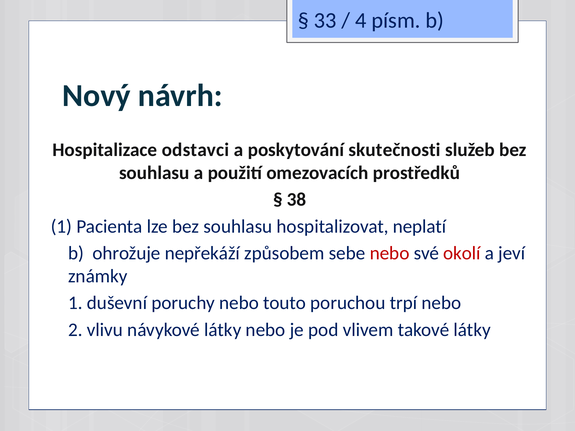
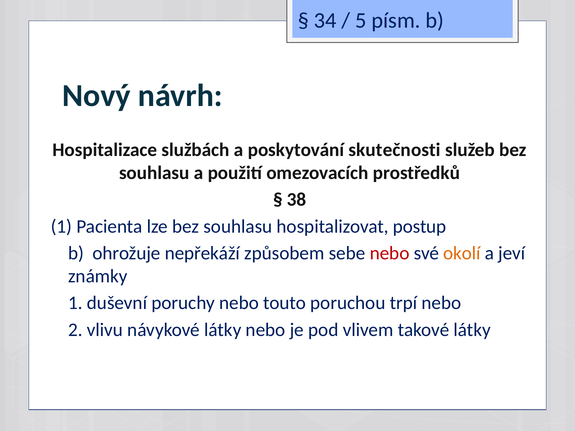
33: 33 -> 34
4: 4 -> 5
odstavci: odstavci -> službách
neplatí: neplatí -> postup
okolí colour: red -> orange
